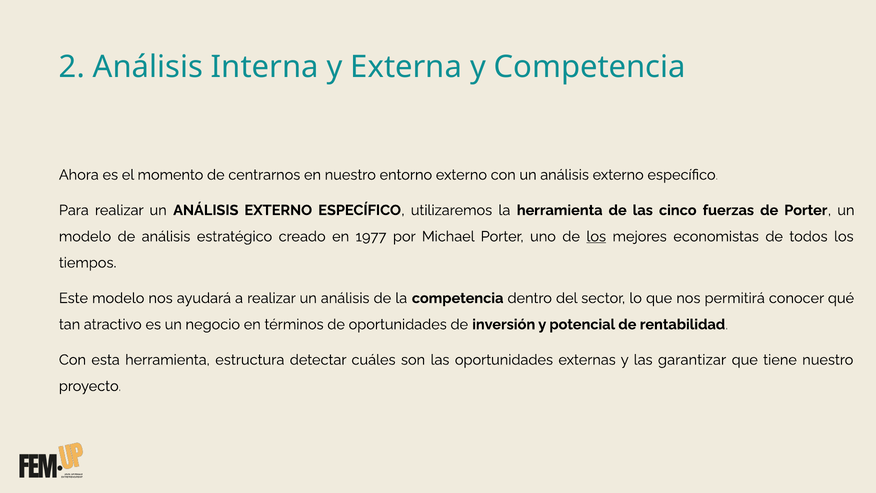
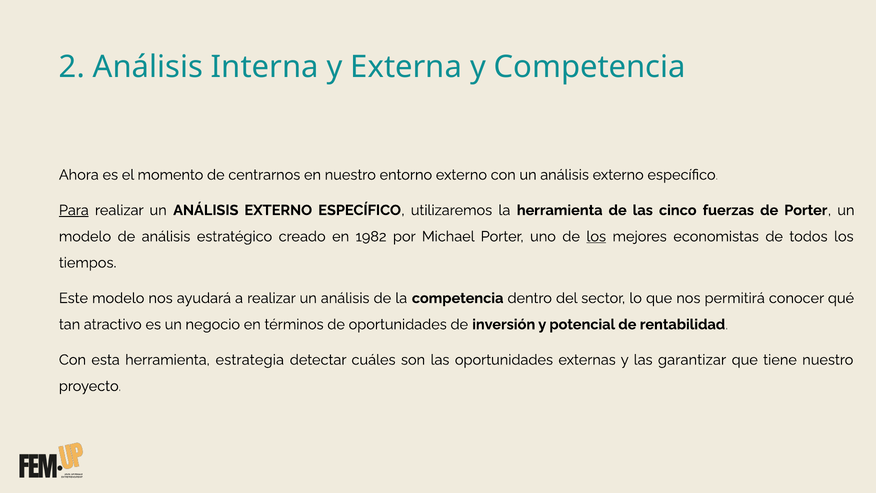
Para underline: none -> present
1977: 1977 -> 1982
estructura: estructura -> estrategia
